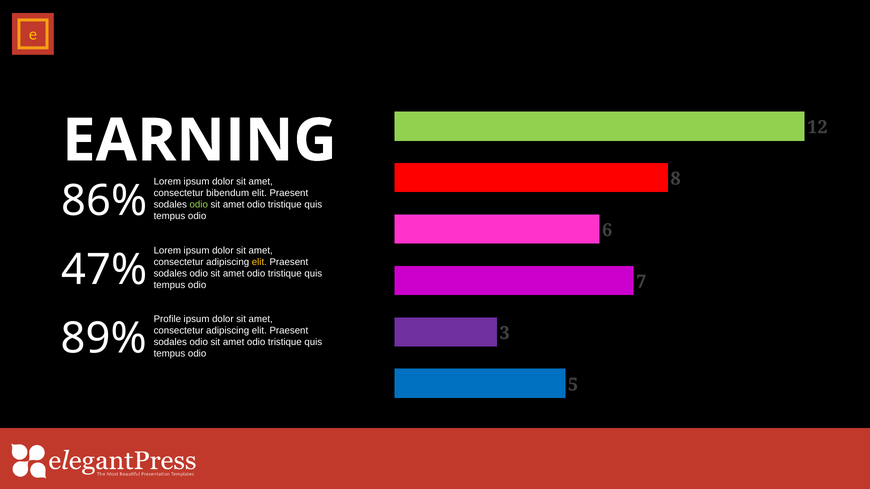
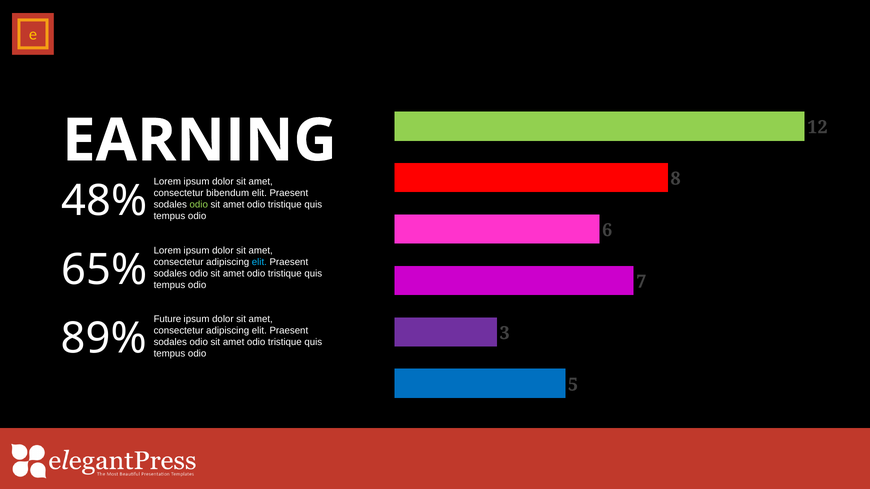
86%: 86% -> 48%
elit at (259, 262) colour: yellow -> light blue
47%: 47% -> 65%
Profile: Profile -> Future
